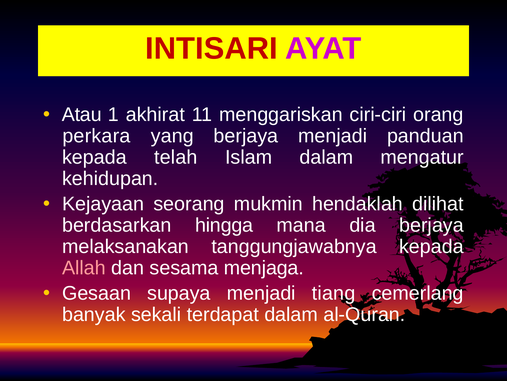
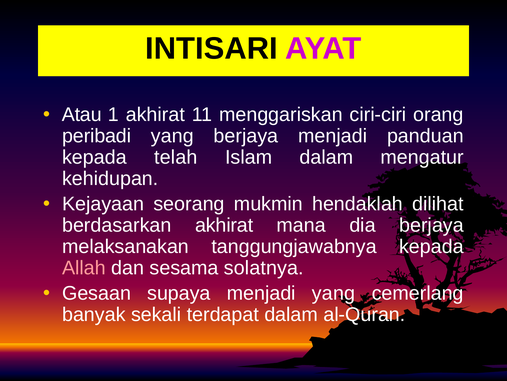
INTISARI colour: red -> black
perkara: perkara -> peribadi
berdasarkan hingga: hingga -> akhirat
menjaga: menjaga -> solatnya
menjadi tiang: tiang -> yang
